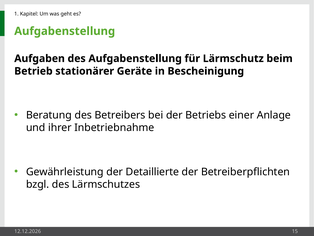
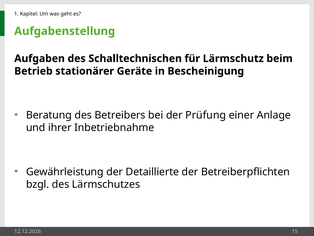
des Aufgabenstellung: Aufgabenstellung -> Schalltechnischen
Betriebs: Betriebs -> Prüfung
